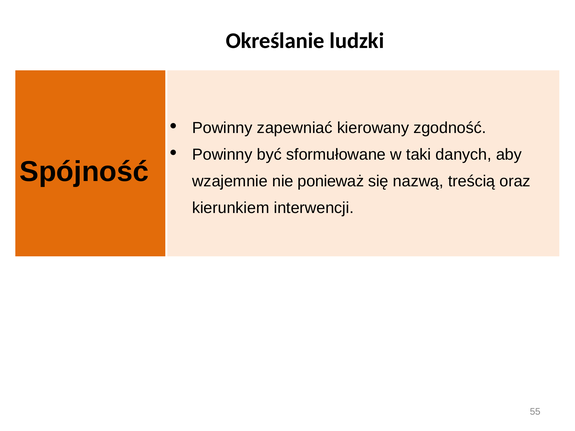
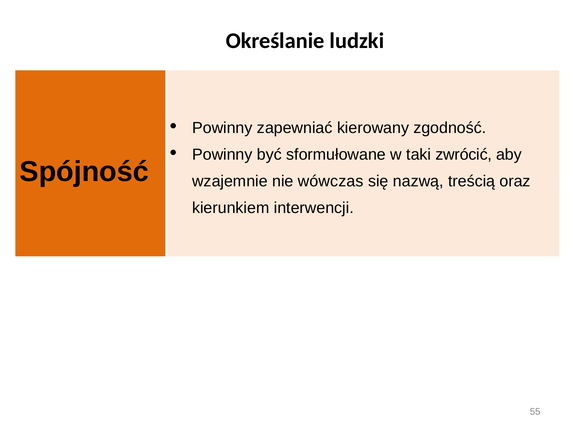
danych: danych -> zwrócić
ponieważ: ponieważ -> wówczas
